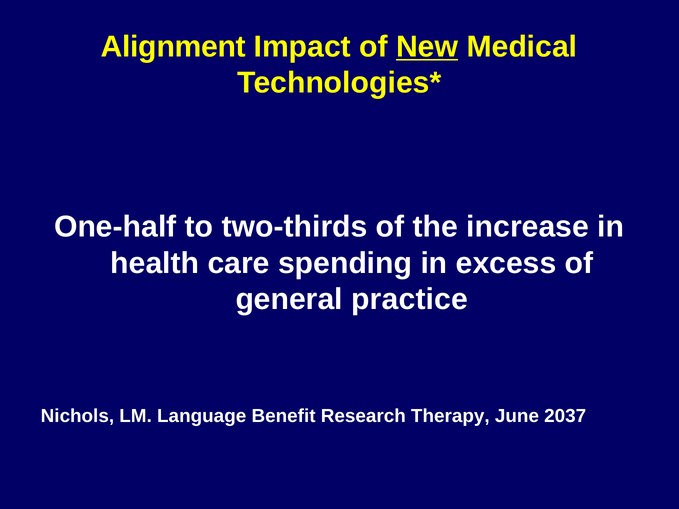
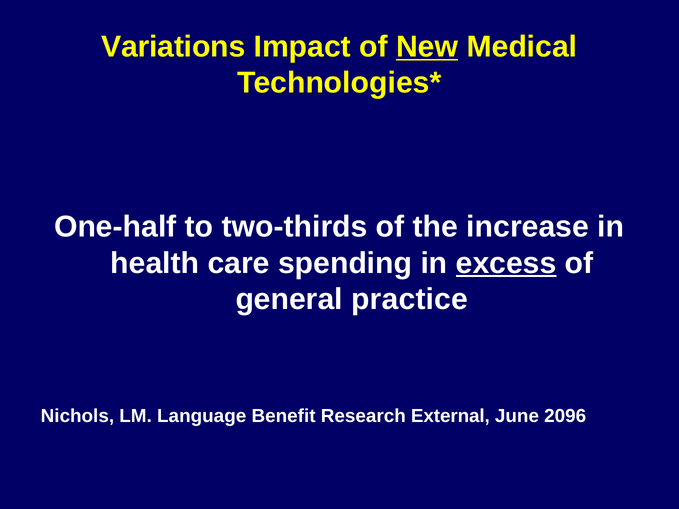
Alignment: Alignment -> Variations
excess underline: none -> present
Therapy: Therapy -> External
2037: 2037 -> 2096
